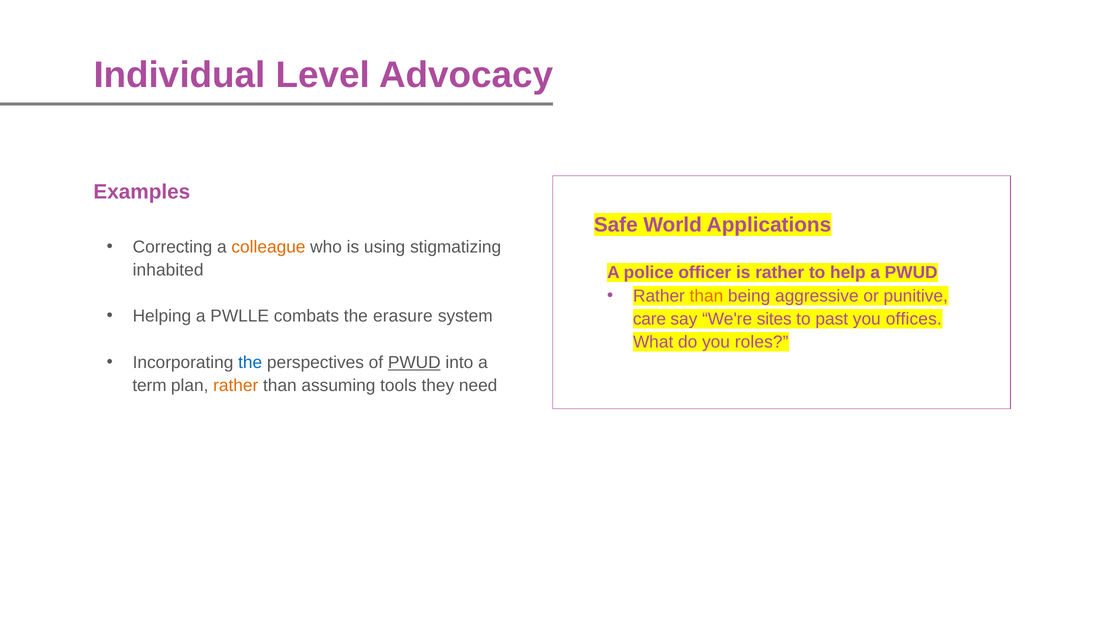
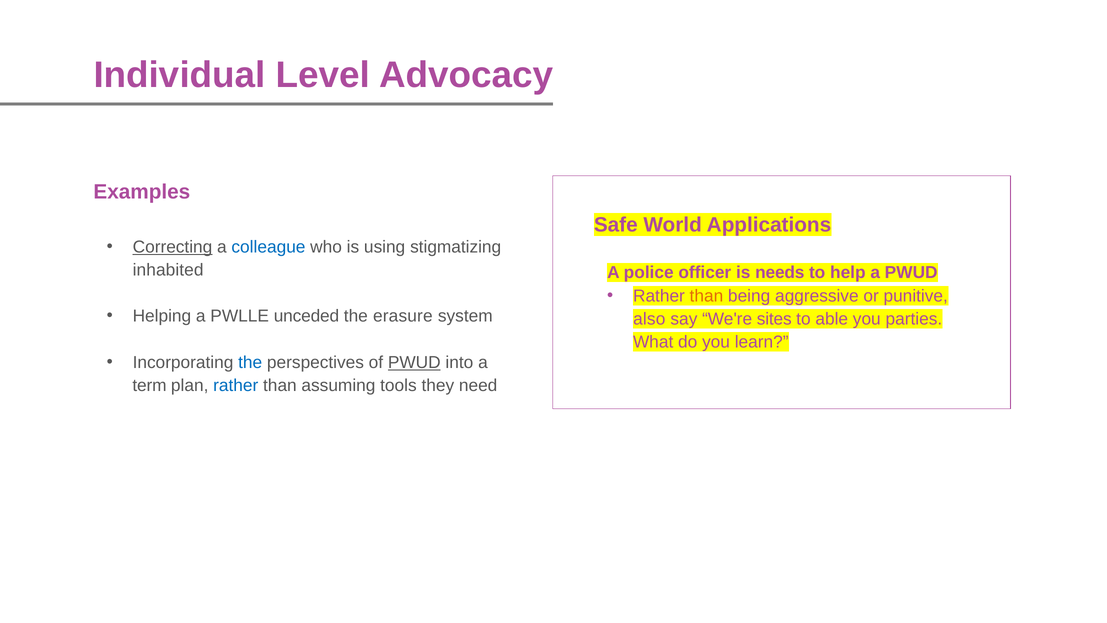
Correcting underline: none -> present
colleague colour: orange -> blue
is rather: rather -> needs
combats: combats -> unceded
care: care -> also
past: past -> able
offices: offices -> parties
roles: roles -> learn
rather at (236, 385) colour: orange -> blue
